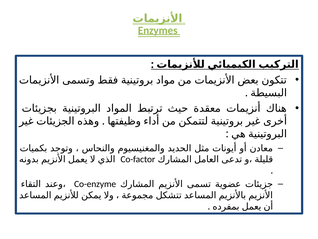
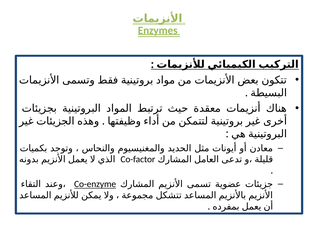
Co-enzyme underline: none -> present
